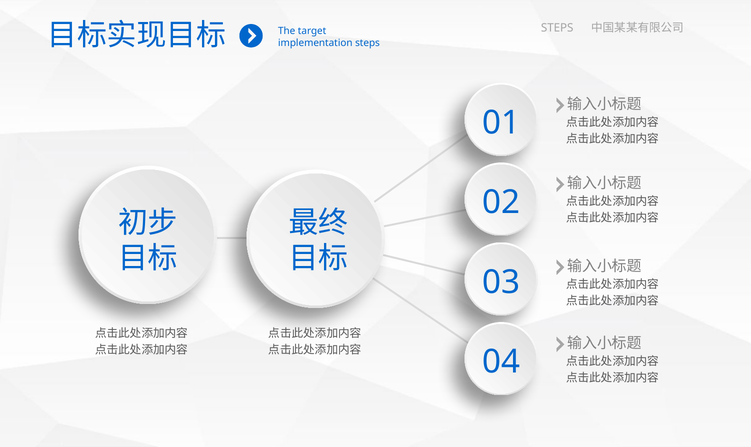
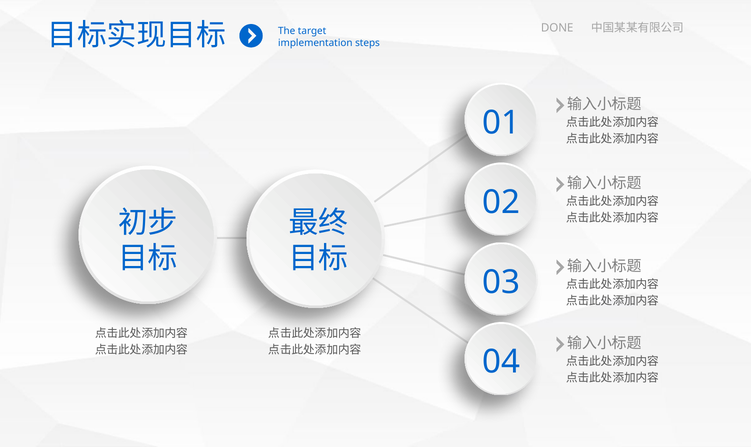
STEPS at (557, 28): STEPS -> DONE
